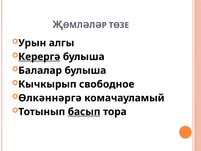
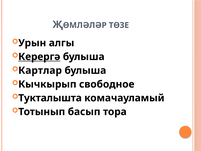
Балалар: Балалар -> Картлар
Өлкәннәргә: Өлкәннәргә -> Тукталышта
басып underline: present -> none
